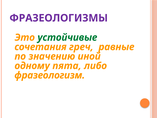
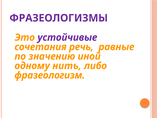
устойчивые colour: green -> purple
греч: греч -> речь
пята: пята -> нить
